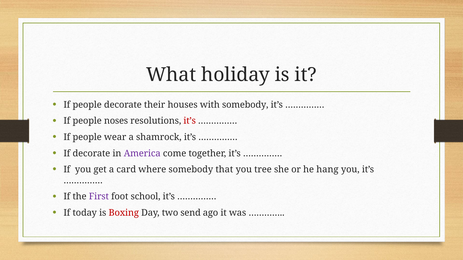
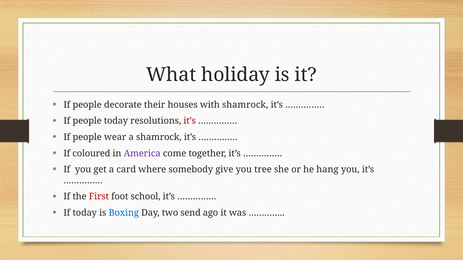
with somebody: somebody -> shamrock
people noses: noses -> today
If decorate: decorate -> coloured
that: that -> give
First colour: purple -> red
Boxing colour: red -> blue
